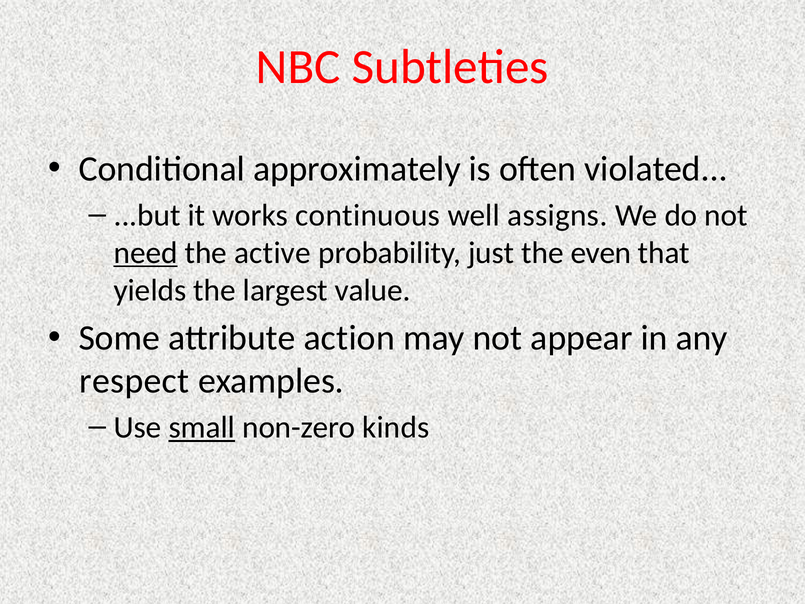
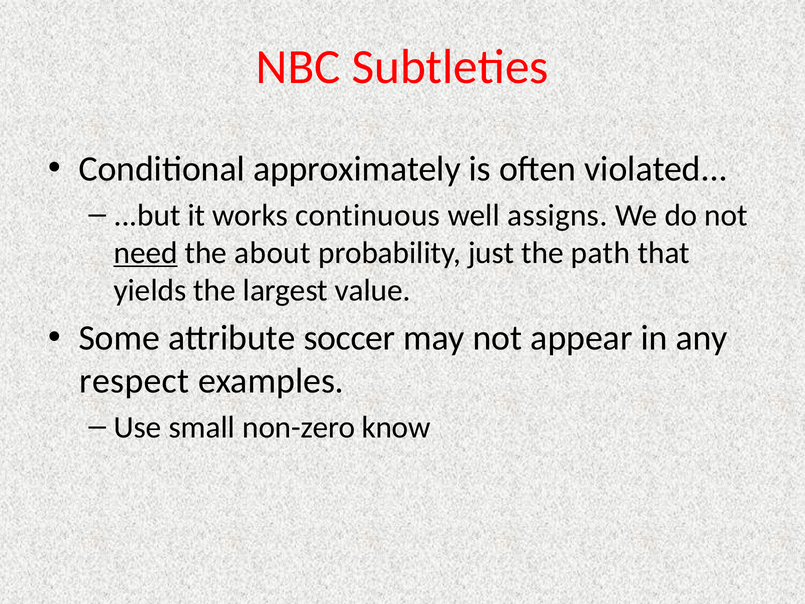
active: active -> about
even: even -> path
action: action -> soccer
small underline: present -> none
kinds: kinds -> know
